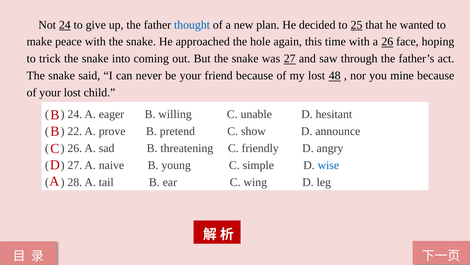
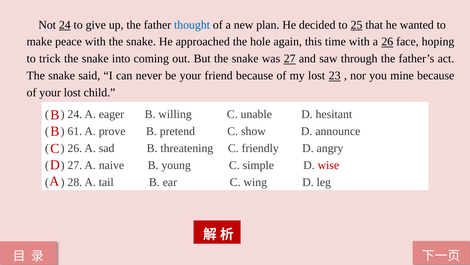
48: 48 -> 23
22: 22 -> 61
wise colour: blue -> red
